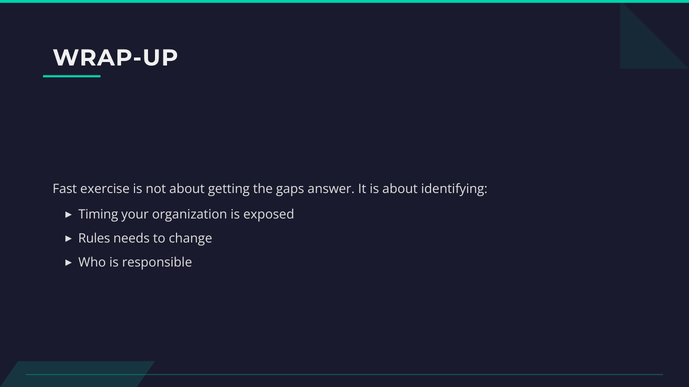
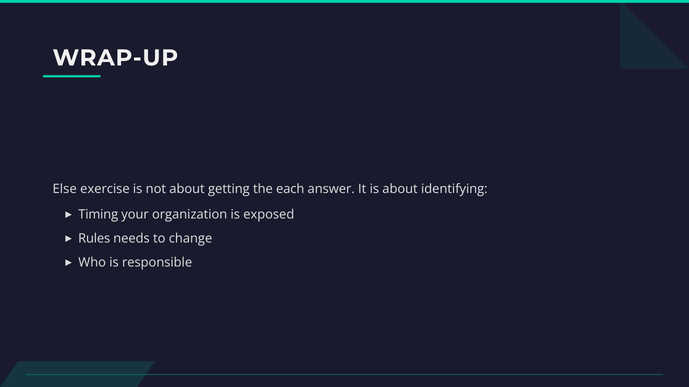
Fast: Fast -> Else
gaps: gaps -> each
